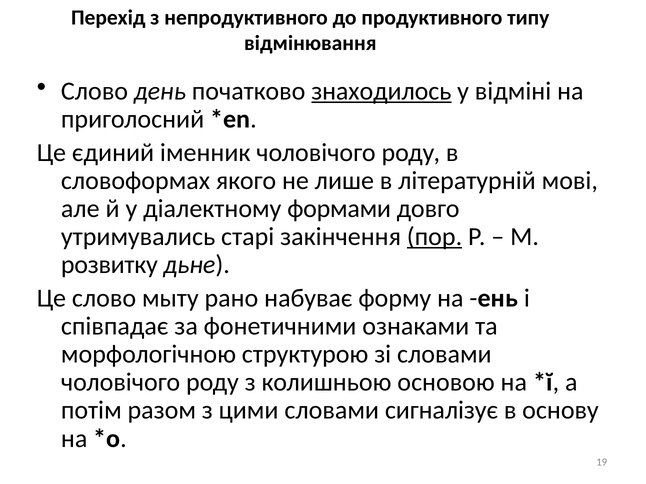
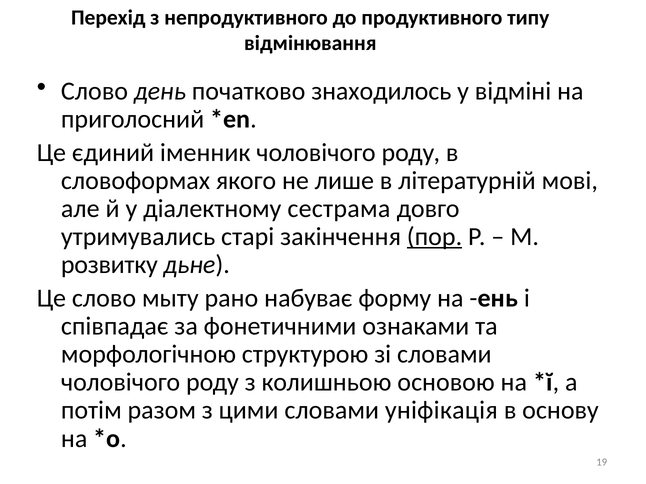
знаходилось underline: present -> none
формами: формами -> сестрама
сигналізує: сигналізує -> уніфікація
